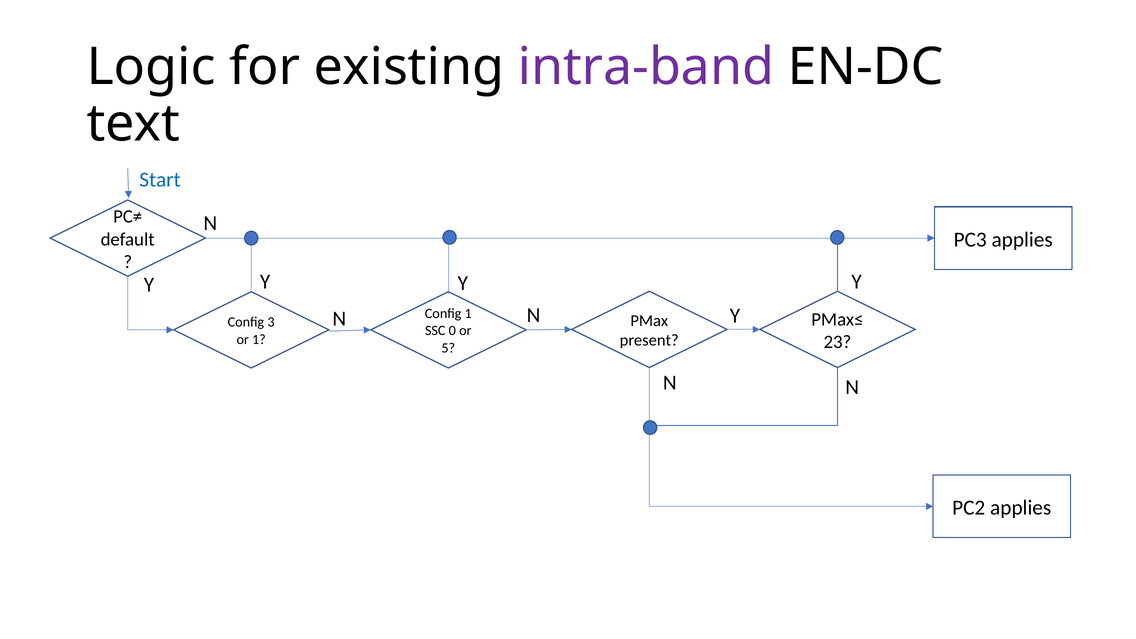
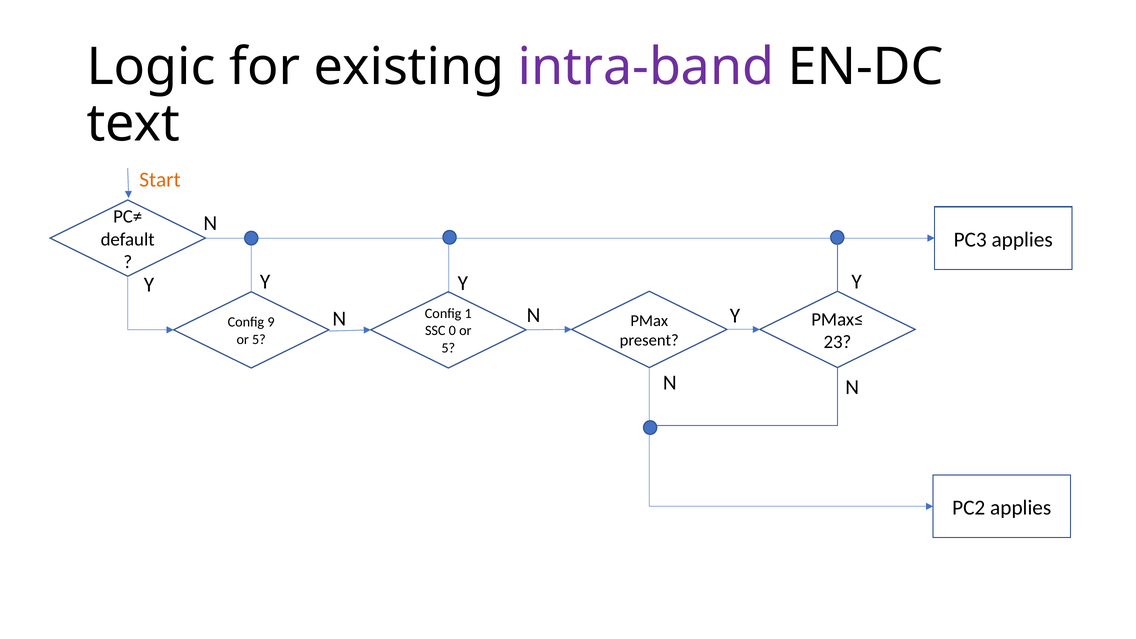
Start colour: blue -> orange
3: 3 -> 9
1 at (259, 339): 1 -> 5
